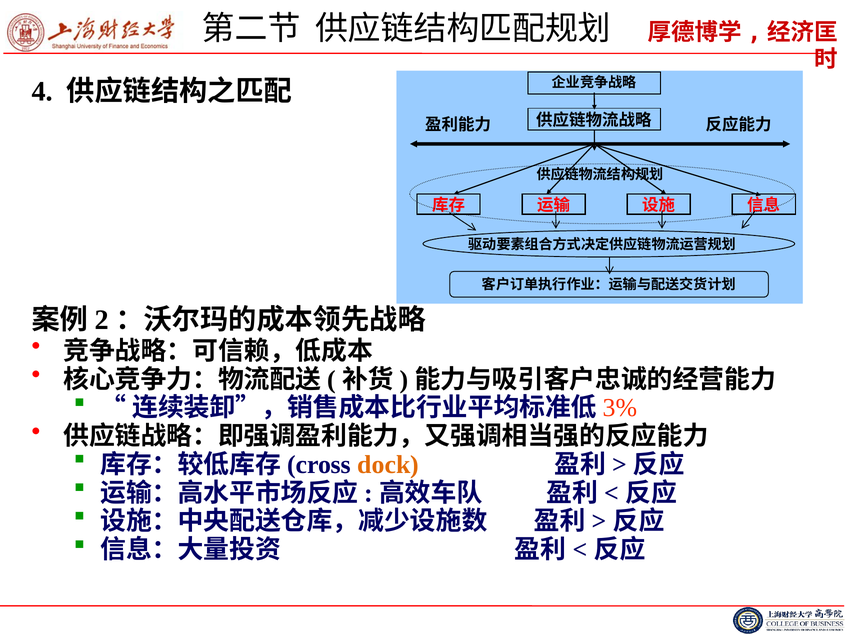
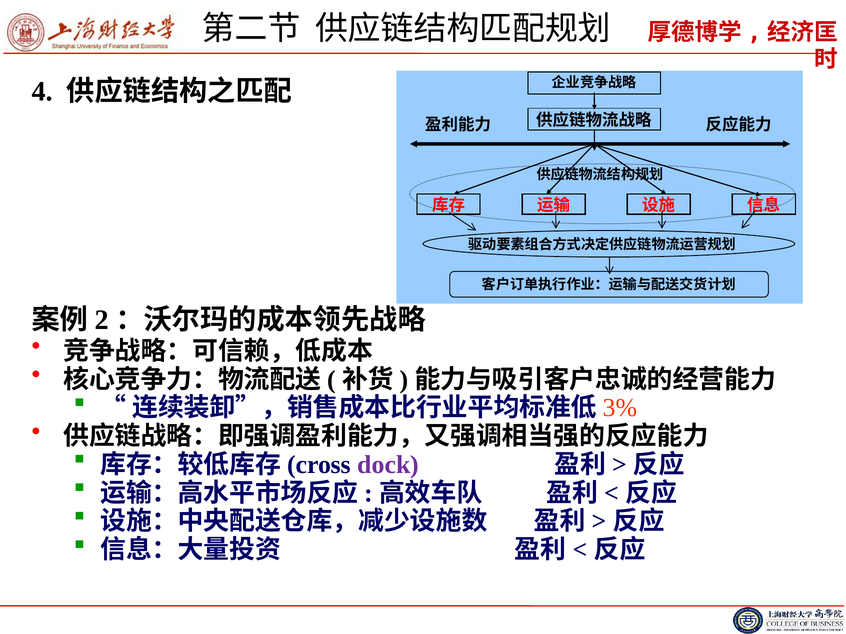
dock colour: orange -> purple
